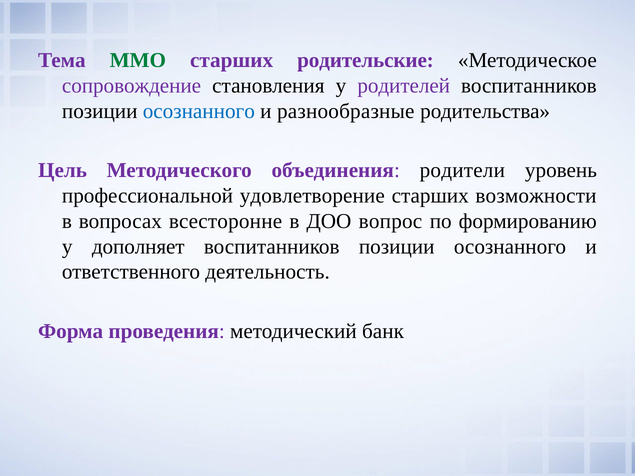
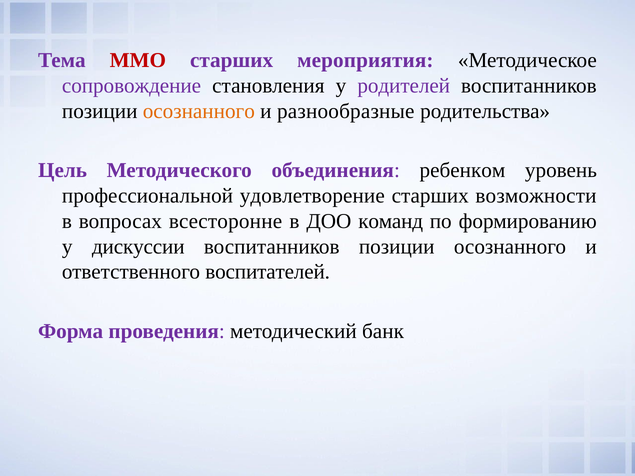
ММО colour: green -> red
родительские: родительские -> мероприятия
осознанного at (199, 111) colour: blue -> orange
родители: родители -> ребенком
вопрос: вопрос -> команд
дополняет: дополняет -> дискуссии
деятельность: деятельность -> воспитателей
